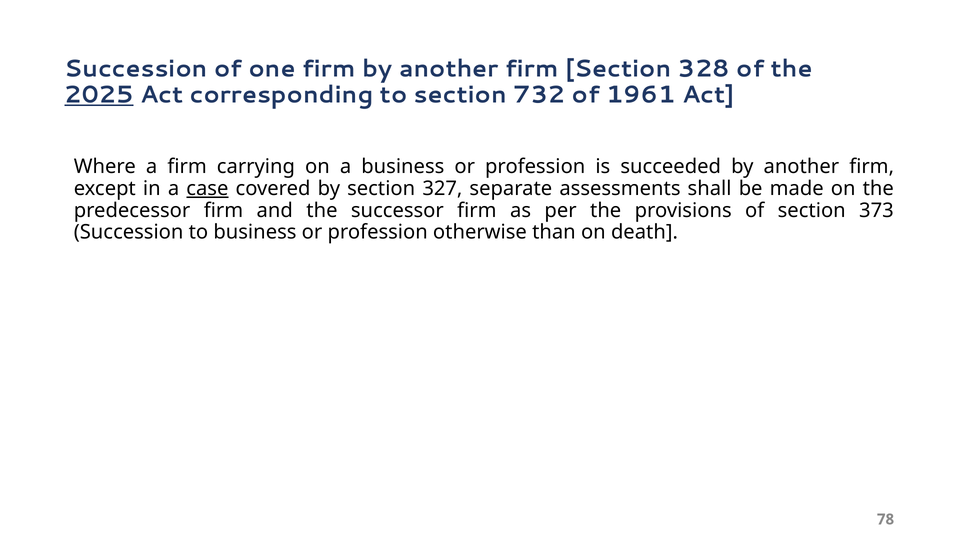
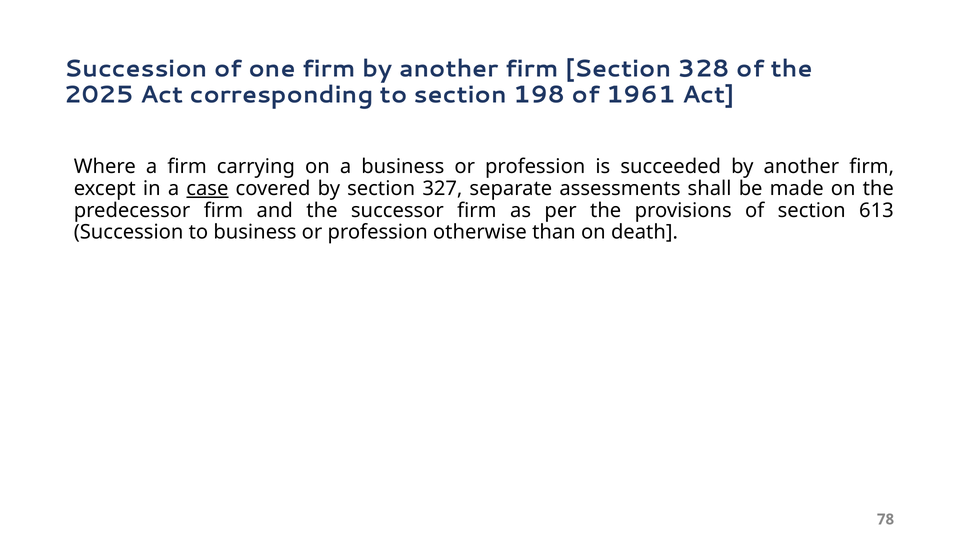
2025 underline: present -> none
732: 732 -> 198
373: 373 -> 613
